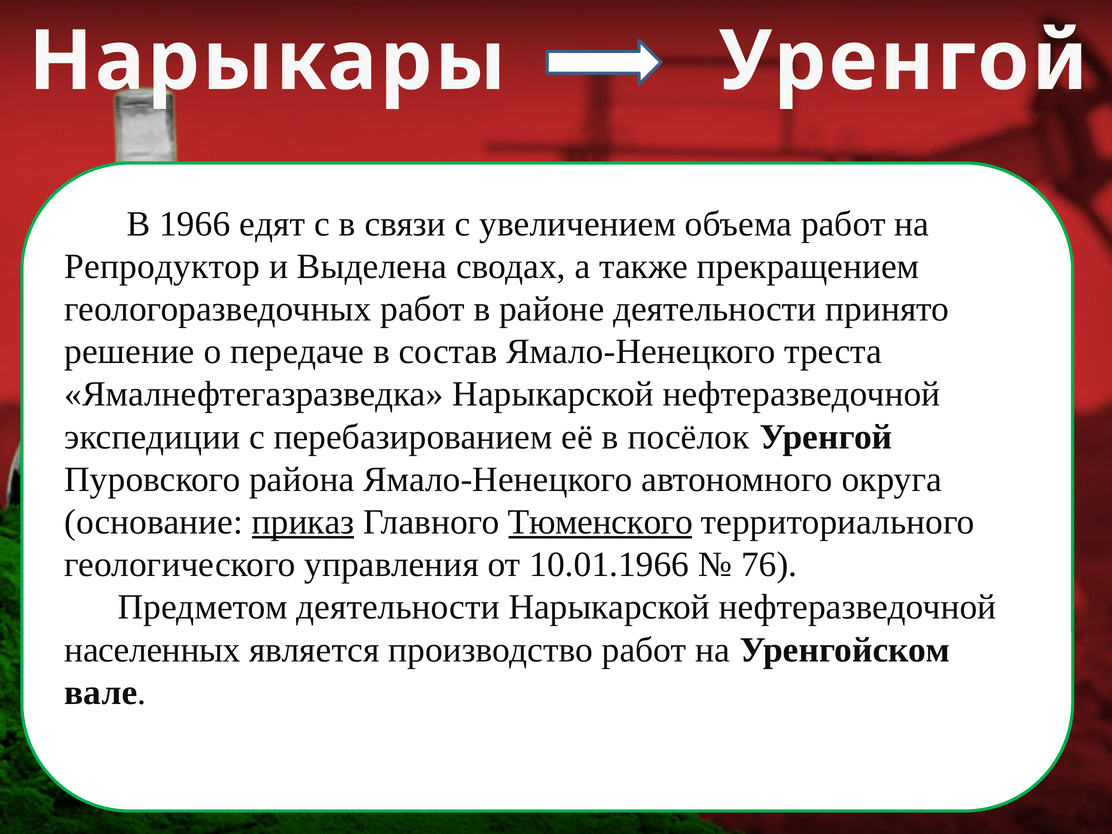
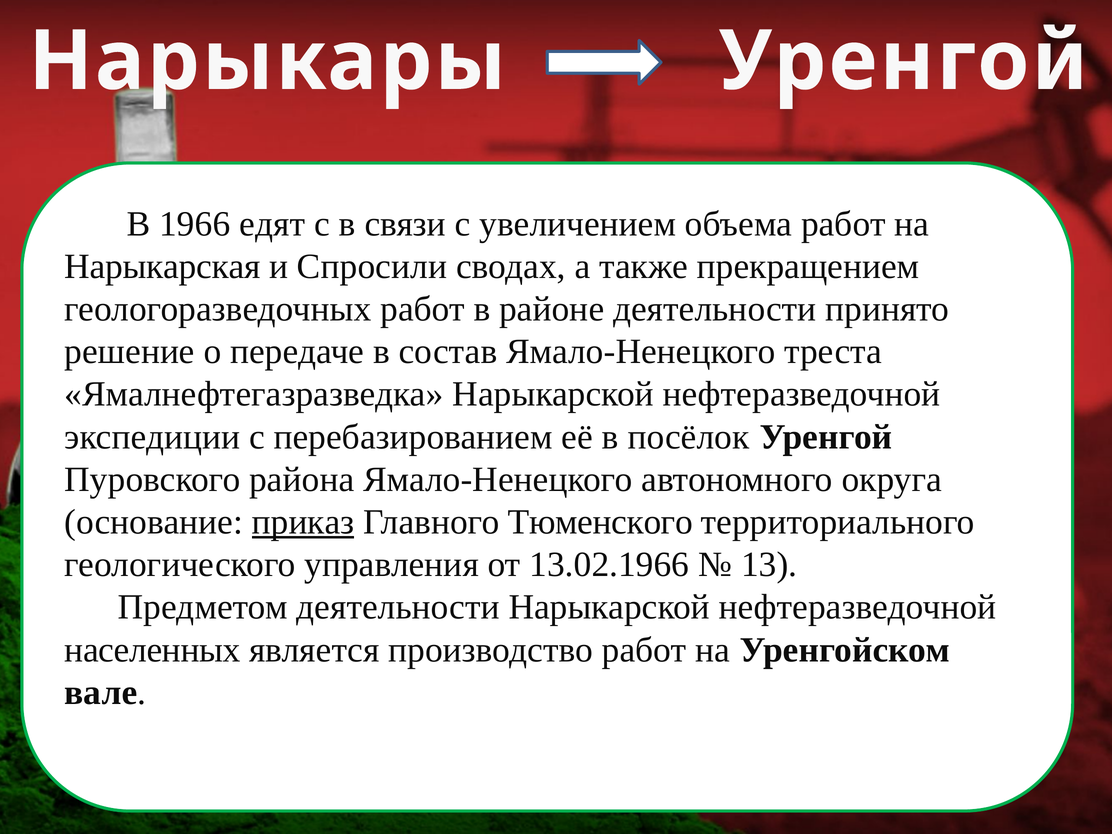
Репродуктор: Репродуктор -> Нарыкарская
Выделена: Выделена -> Спросили
Тюменского underline: present -> none
10.01.1966: 10.01.1966 -> 13.02.1966
76: 76 -> 13
